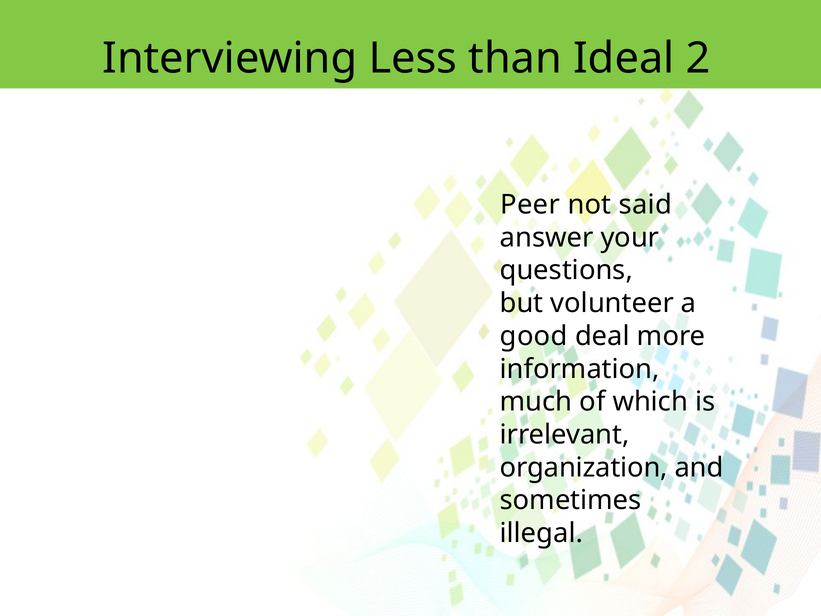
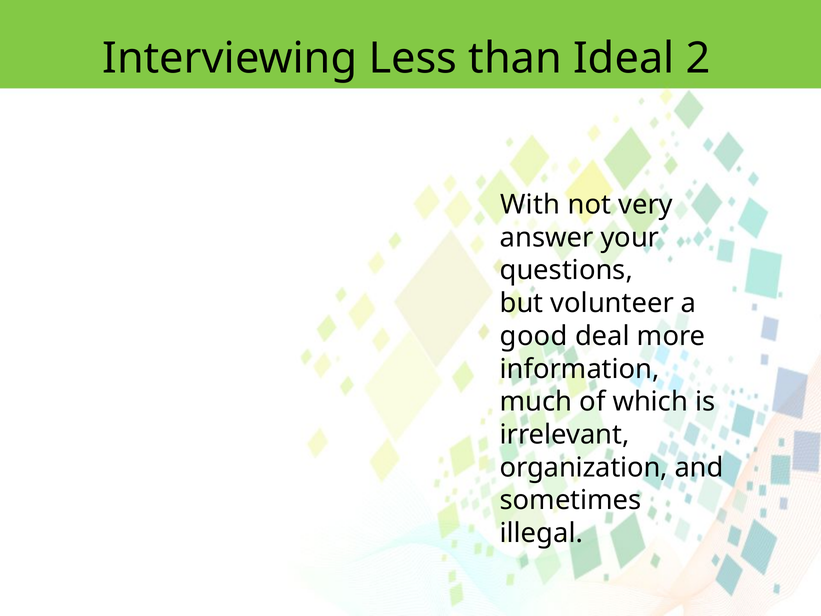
Peer: Peer -> With
said: said -> very
